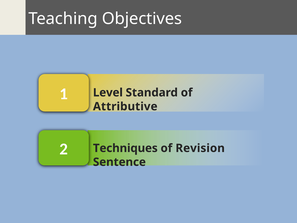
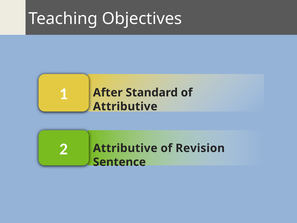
Level: Level -> After
Techniques at (125, 148): Techniques -> Attributive
